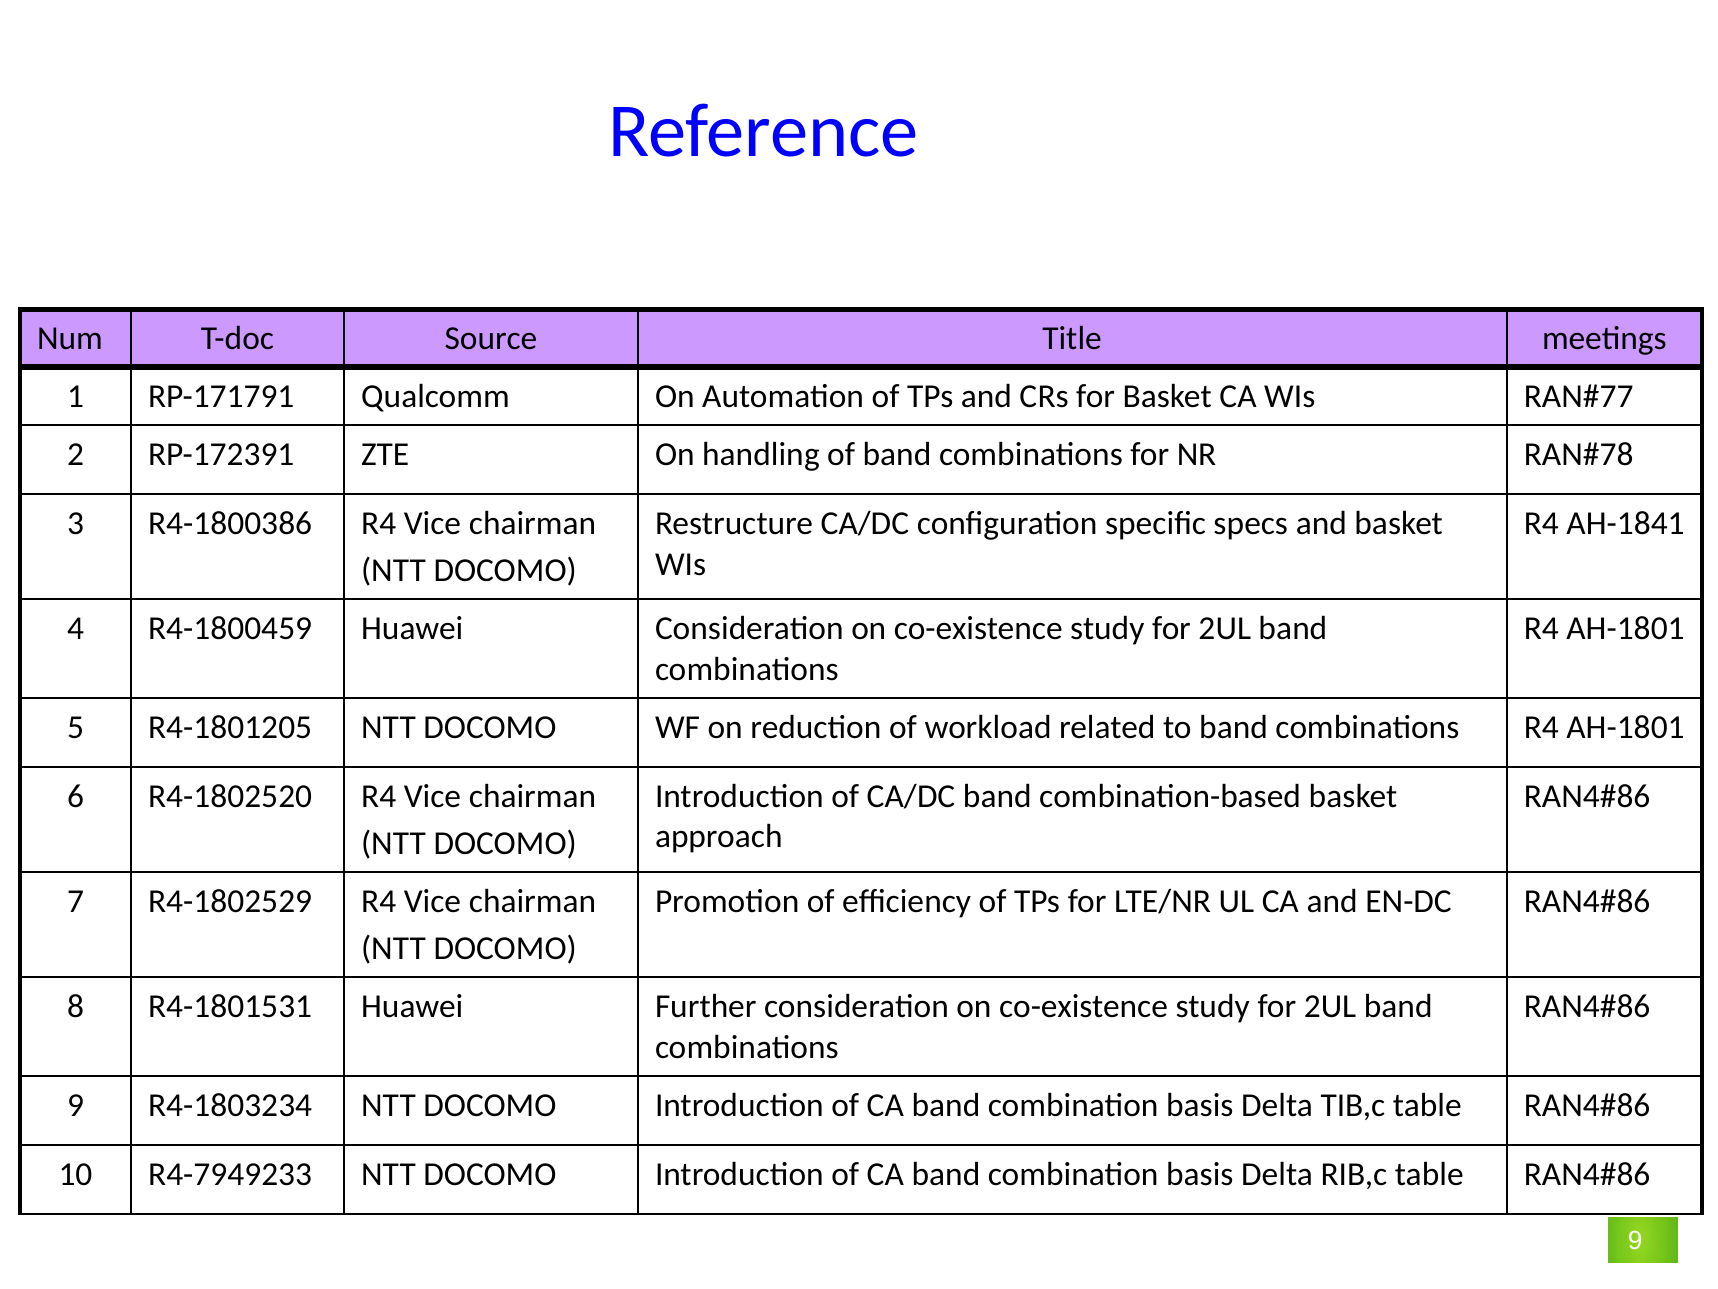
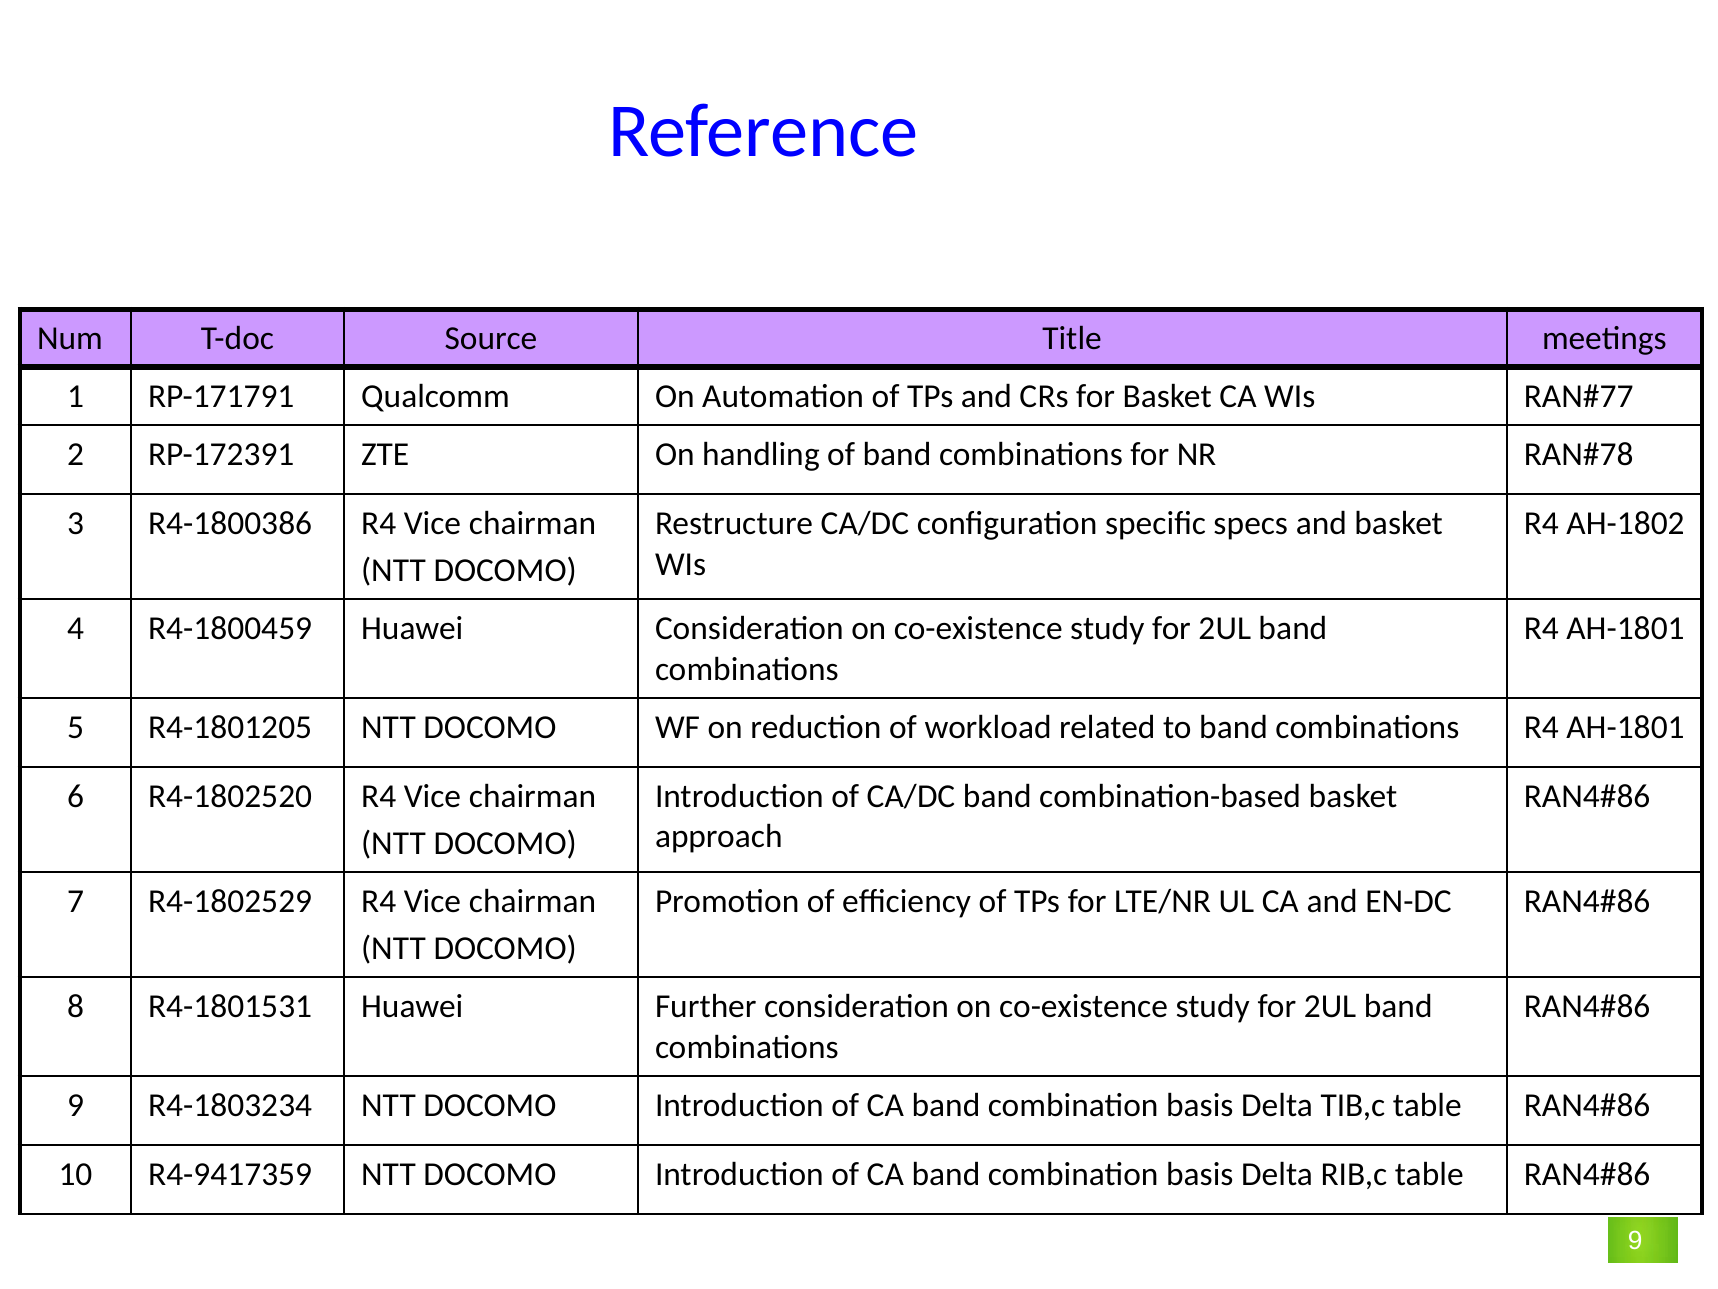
AH-1841: AH-1841 -> AH-1802
R4-7949233: R4-7949233 -> R4-9417359
